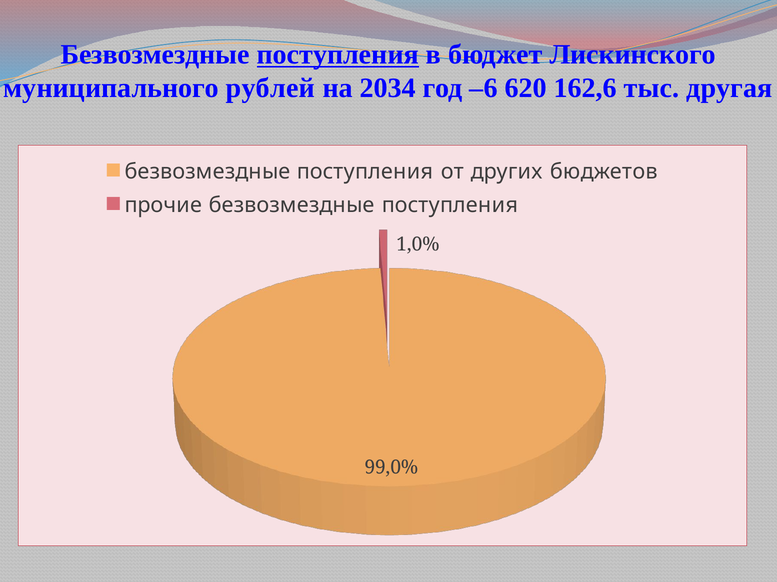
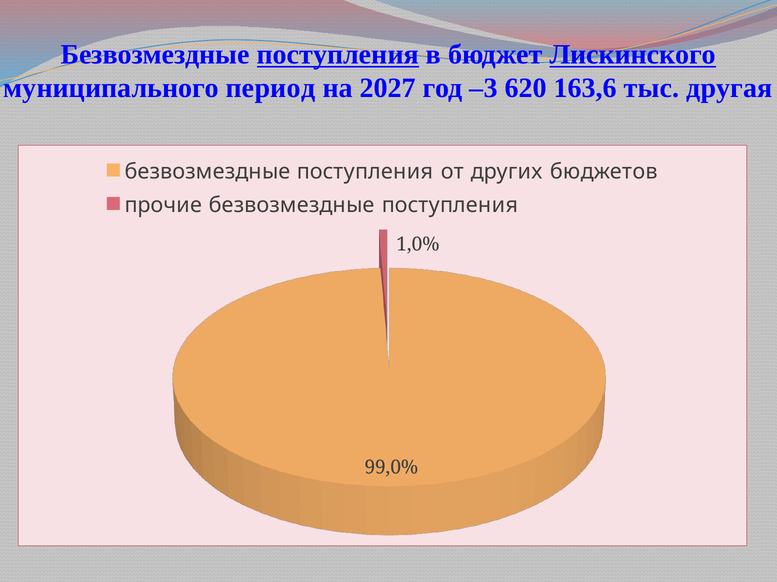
Лискинского underline: none -> present
рублей: рублей -> период
2034: 2034 -> 2027
–6: –6 -> –3
162,6: 162,6 -> 163,6
